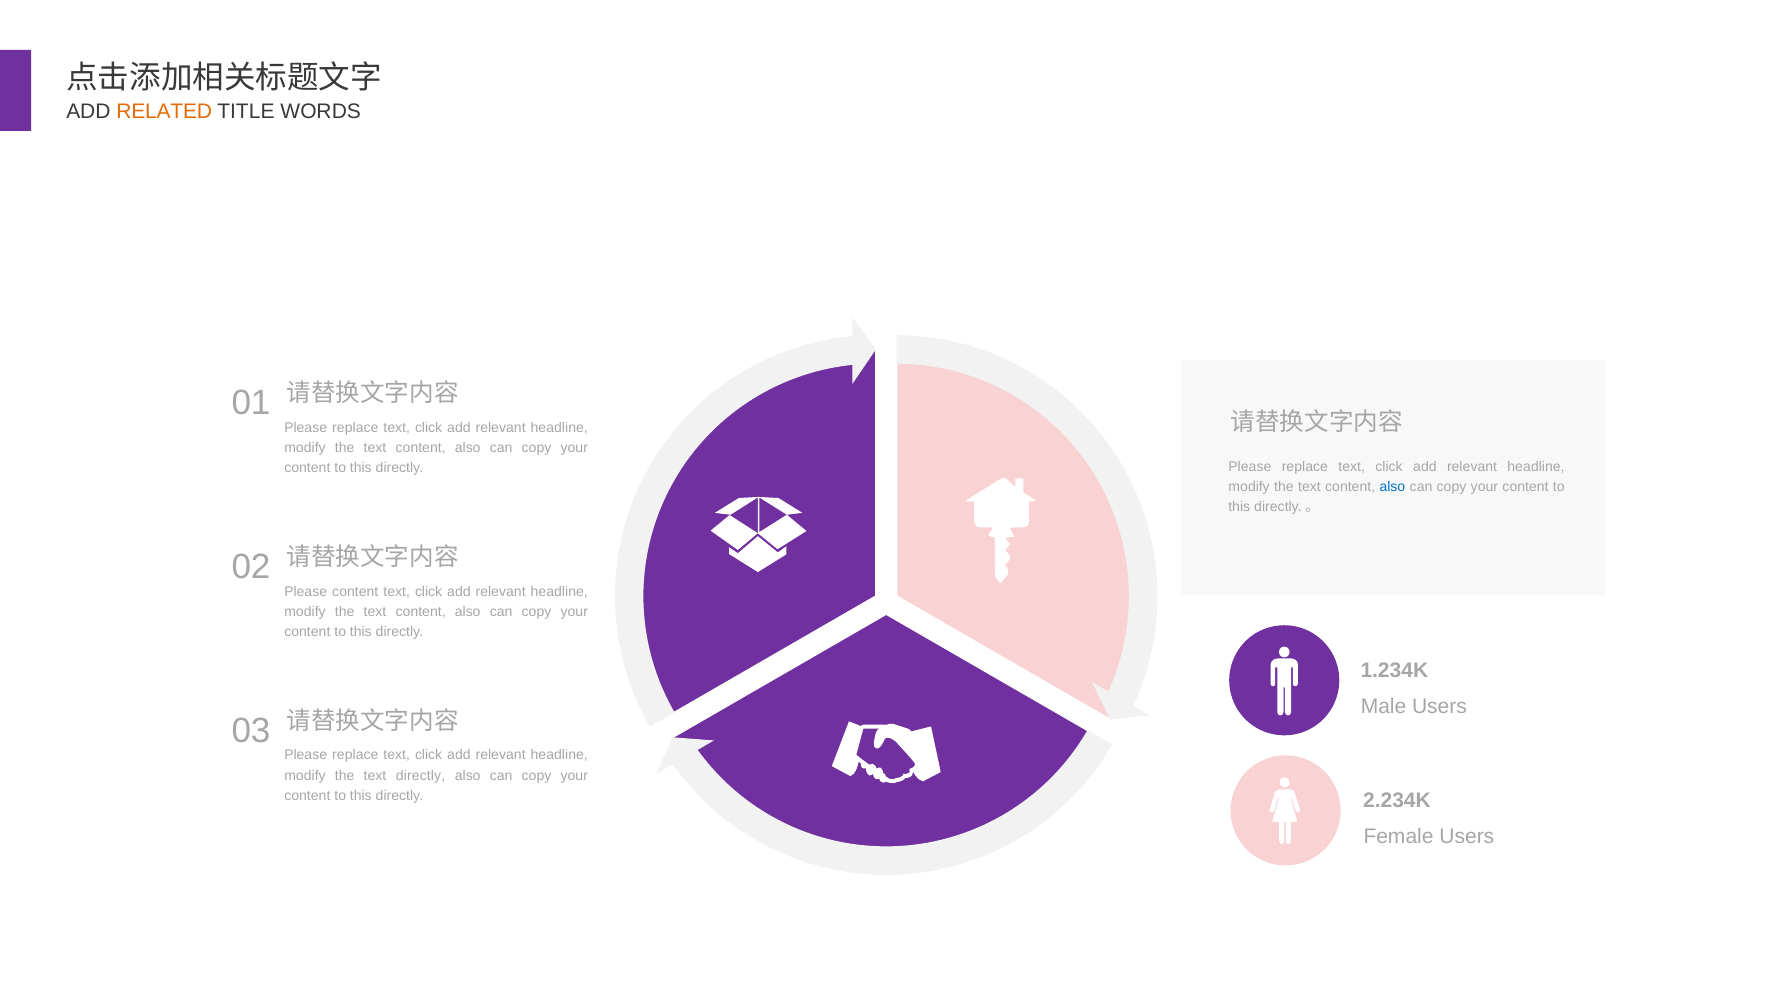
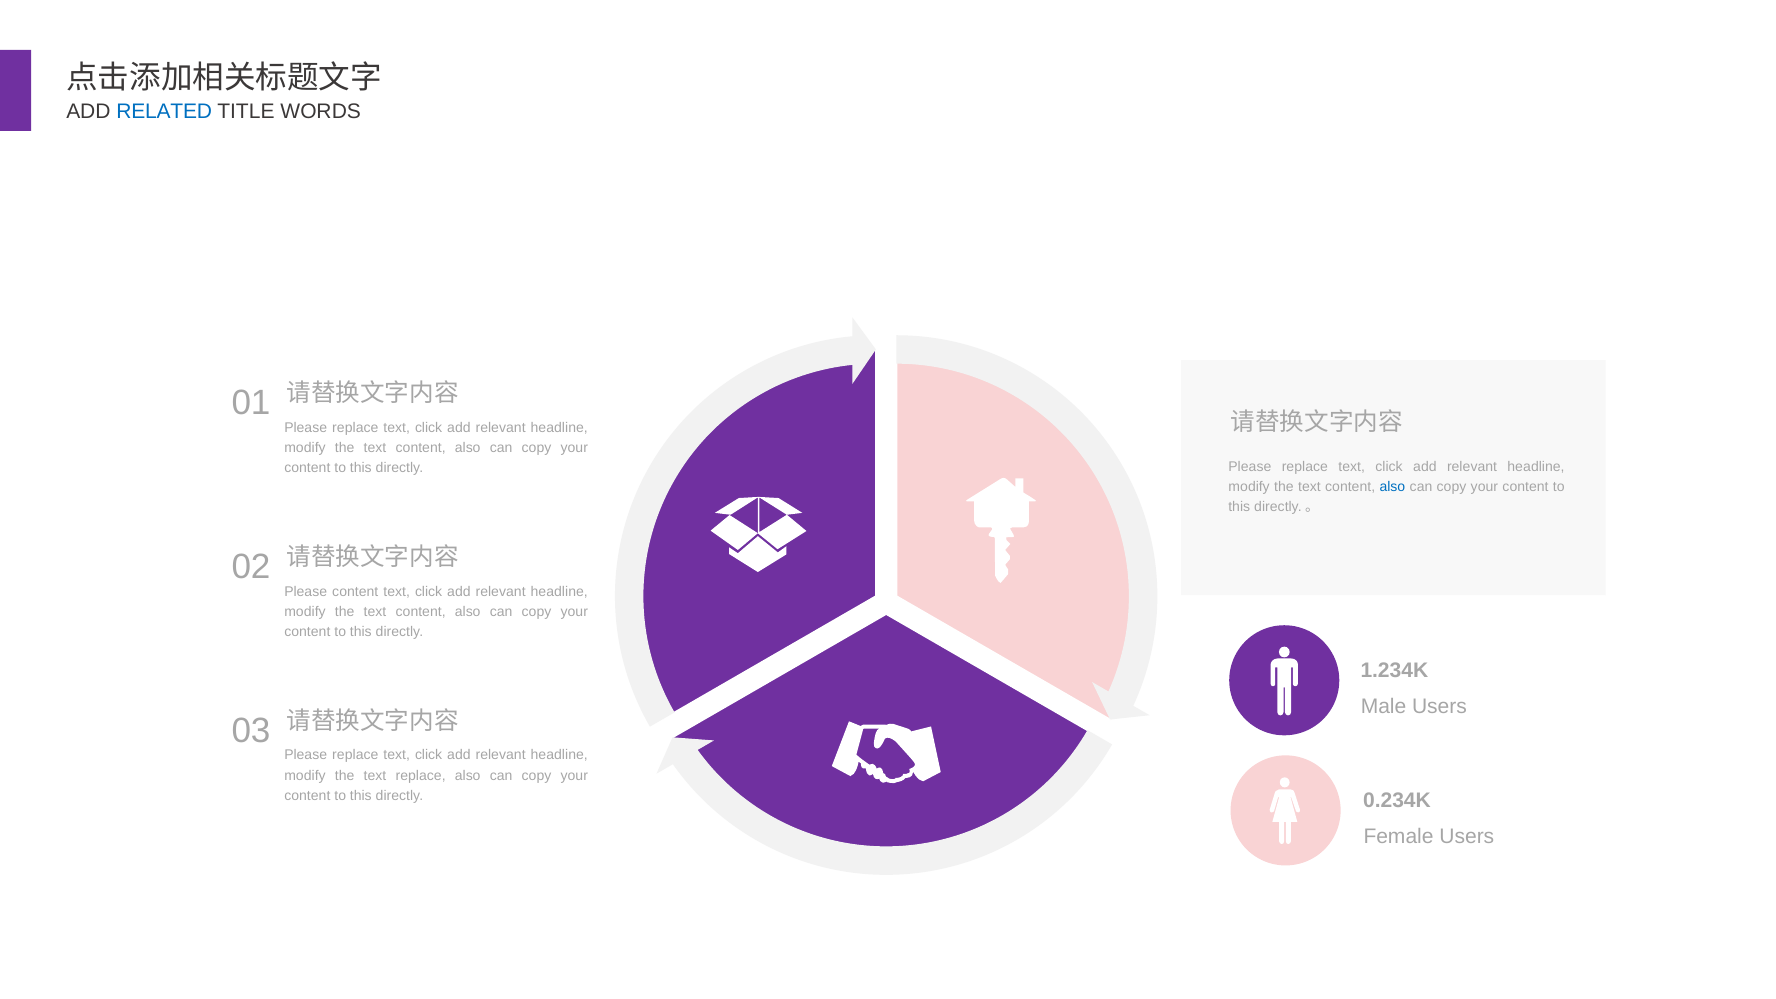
RELATED colour: orange -> blue
text directly: directly -> replace
2.234K: 2.234K -> 0.234K
